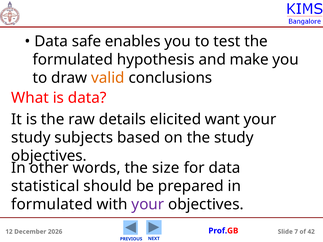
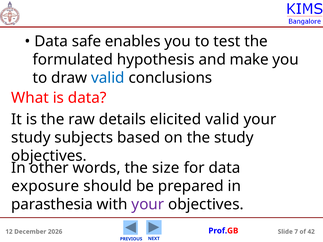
valid at (108, 78) colour: orange -> blue
elicited want: want -> valid
statistical: statistical -> exposure
formulated at (52, 205): formulated -> parasthesia
